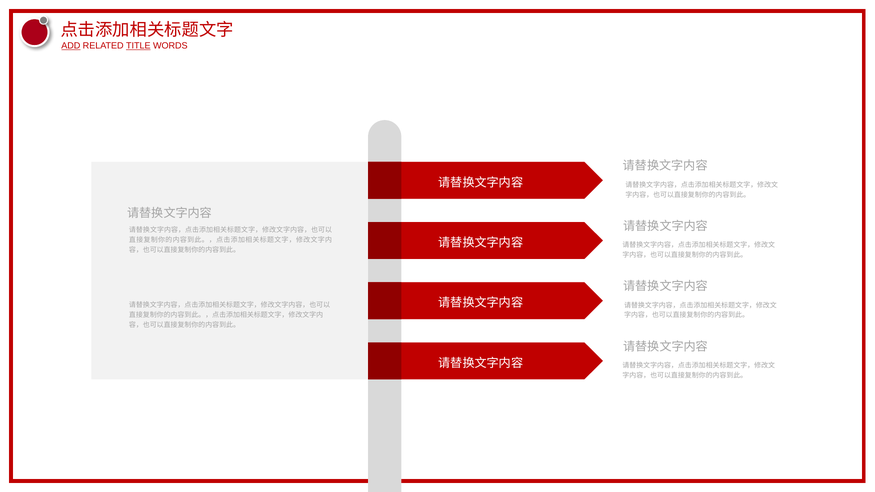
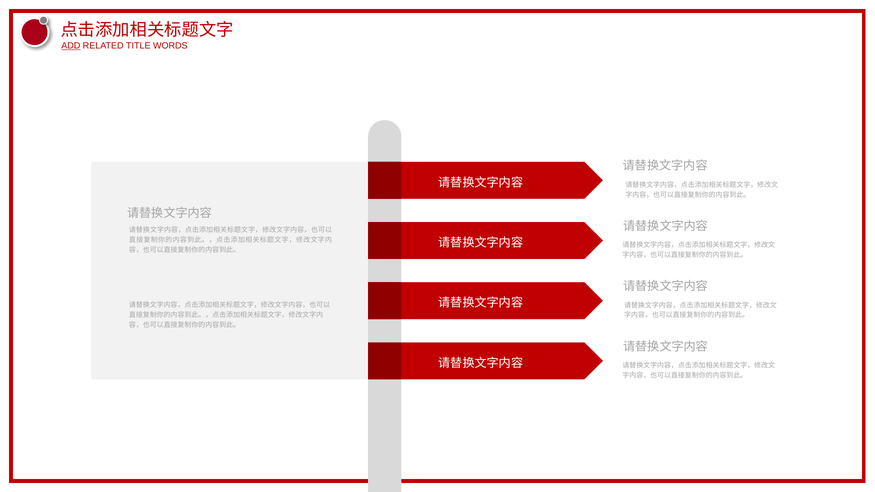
TITLE underline: present -> none
